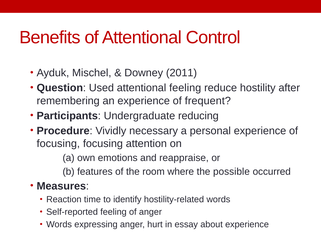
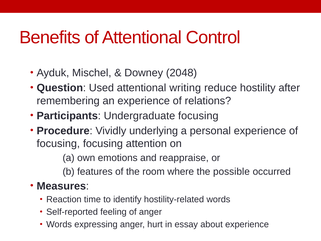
2011: 2011 -> 2048
attentional feeling: feeling -> writing
frequent: frequent -> relations
Undergraduate reducing: reducing -> focusing
necessary: necessary -> underlying
